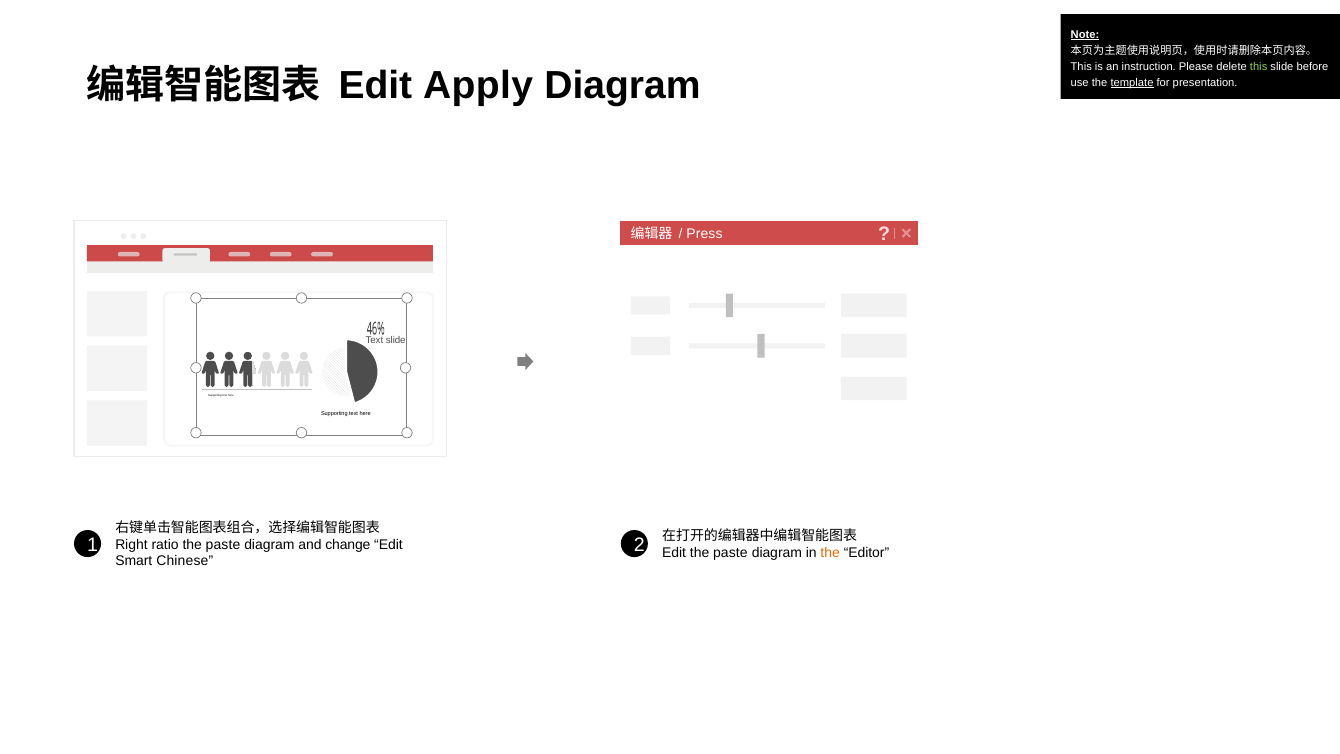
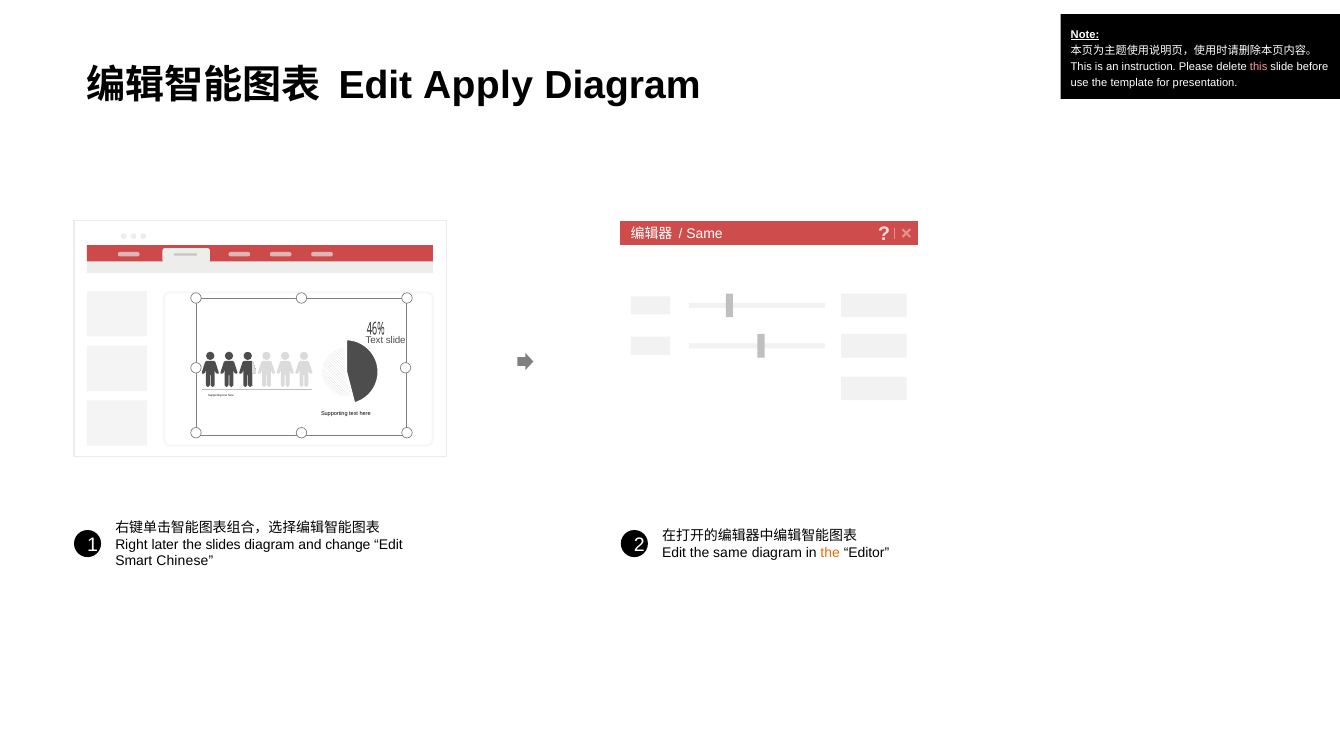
this at (1259, 67) colour: light green -> pink
template underline: present -> none
Press at (704, 234): Press -> Same
ratio: ratio -> later
paste at (223, 544): paste -> slides
Edit the paste: paste -> same
